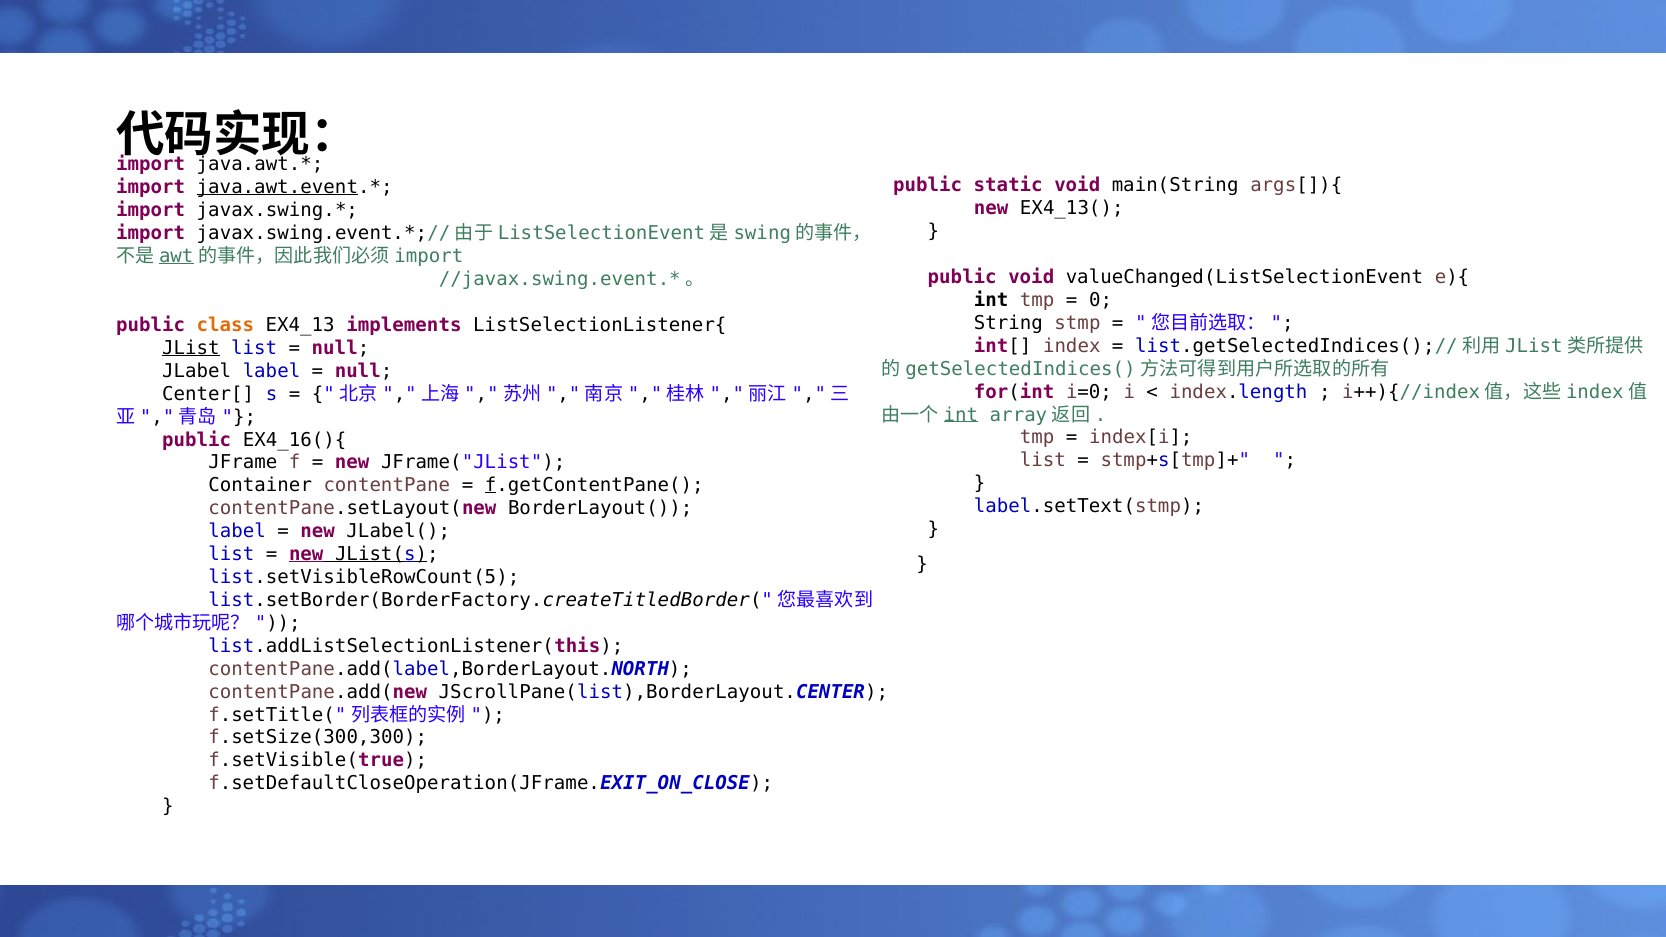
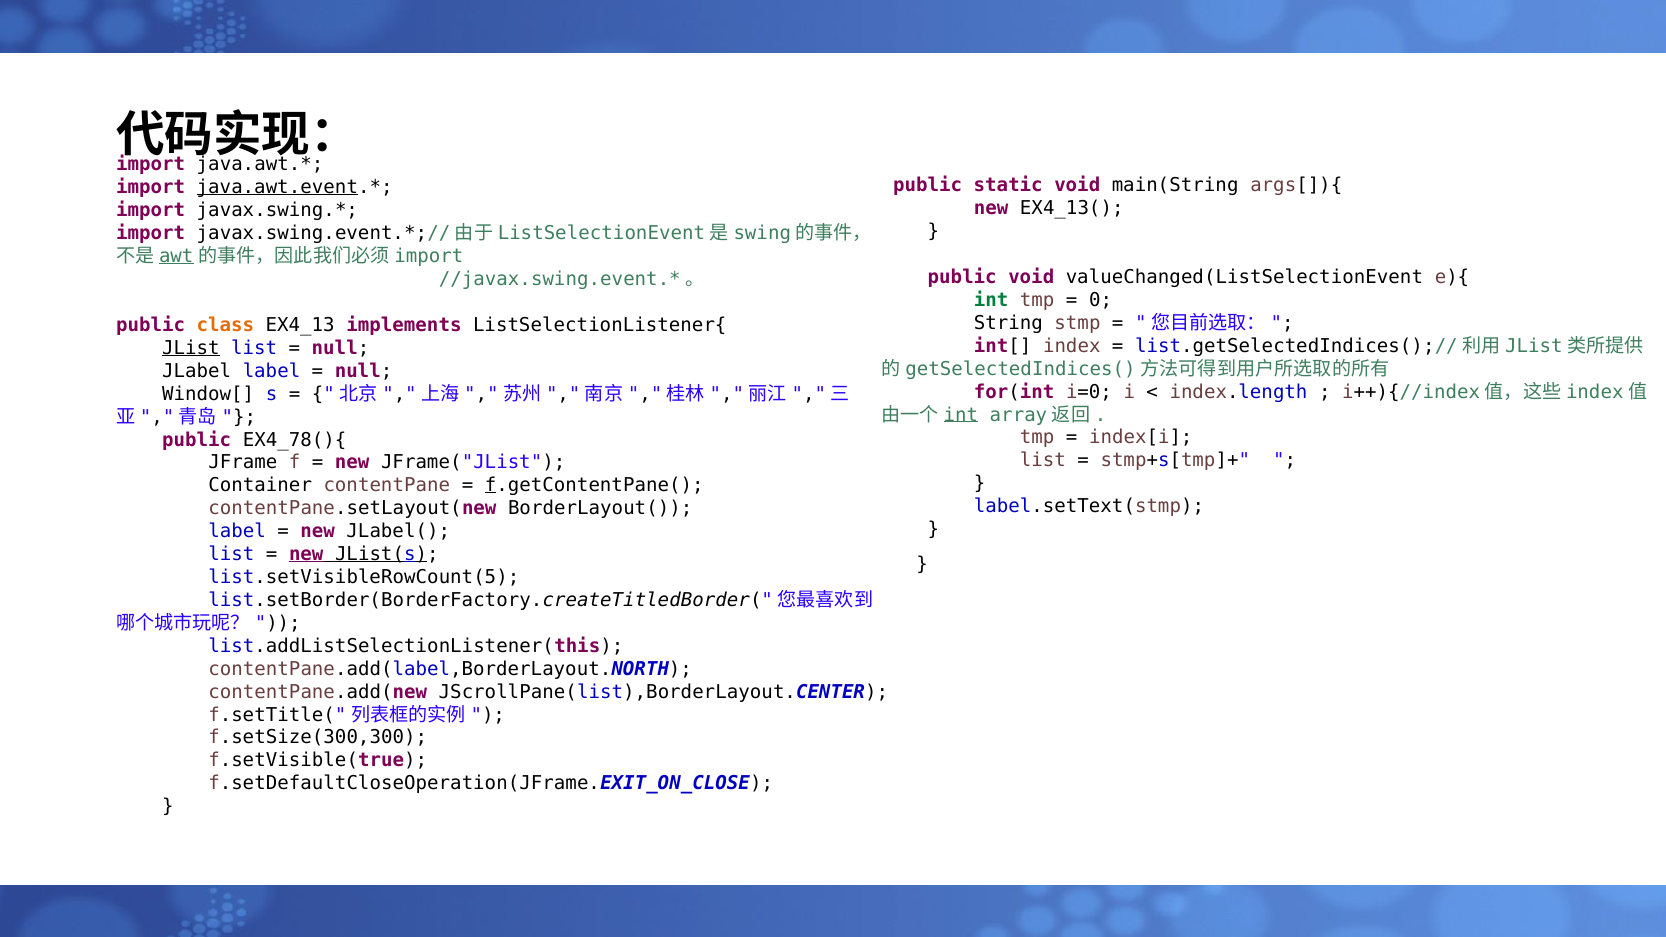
int colour: black -> green
Center[: Center[ -> Window[
EX4_16(){: EX4_16(){ -> EX4_78(){
